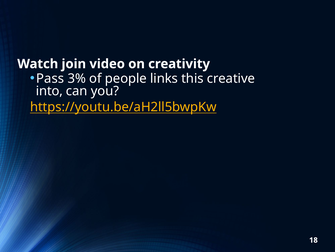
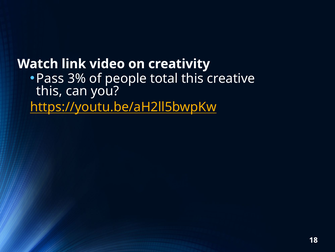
join: join -> link
links: links -> total
into at (49, 91): into -> this
